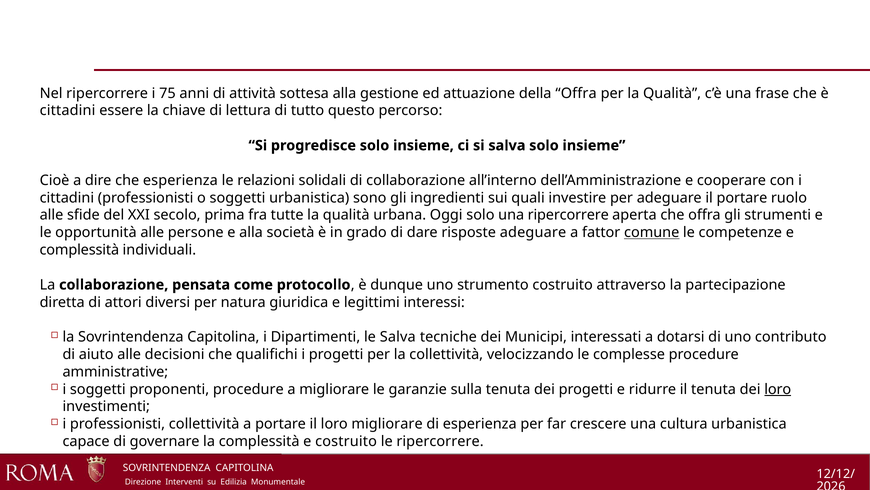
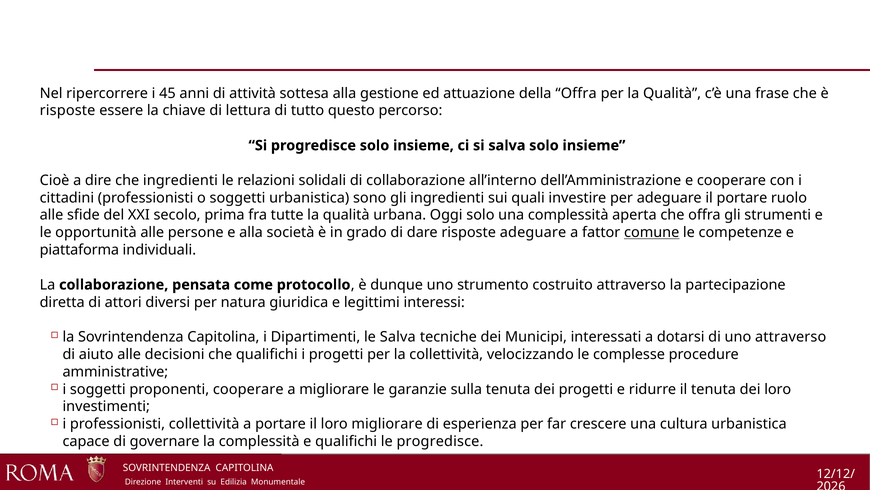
75: 75 -> 45
cittadini at (68, 111): cittadini -> risposte
che esperienza: esperienza -> ingredienti
una ripercorrere: ripercorrere -> complessità
complessità at (79, 250): complessità -> piattaforma
uno contributo: contributo -> attraverso
proponenti procedure: procedure -> cooperare
loro at (778, 389) underline: present -> none
e costruito: costruito -> qualifichi
le ripercorrere: ripercorrere -> progredisce
